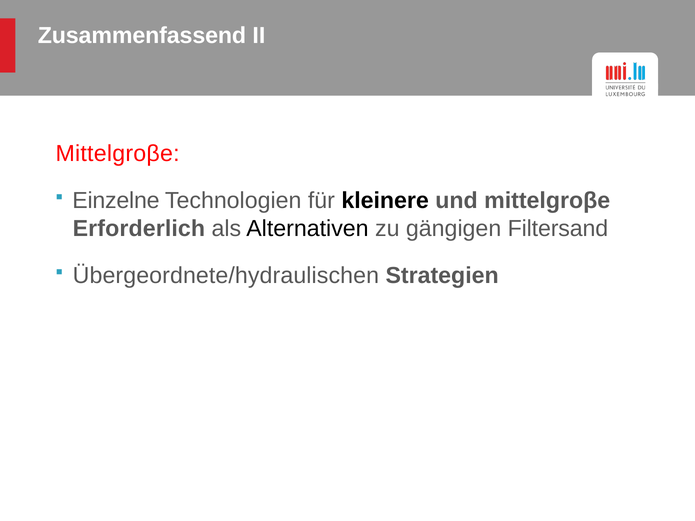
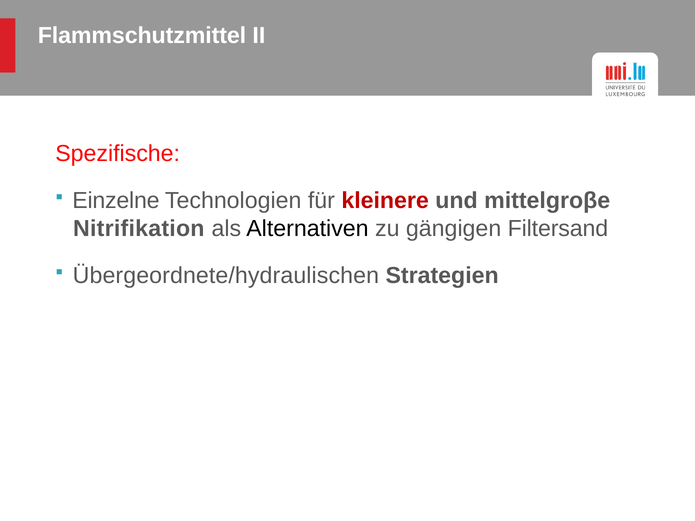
Zusammenfassend: Zusammenfassend -> Flammschutzmittel
Mittelgroβe at (118, 154): Mittelgroβe -> Spezifische
kleinere colour: black -> red
Erforderlich: Erforderlich -> Nitrifikation
